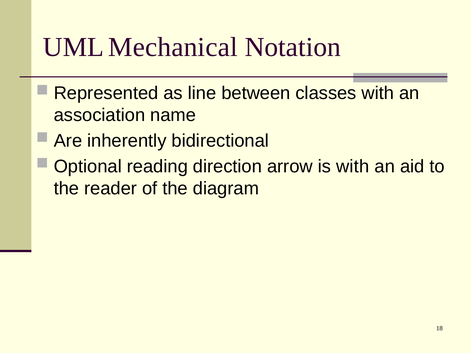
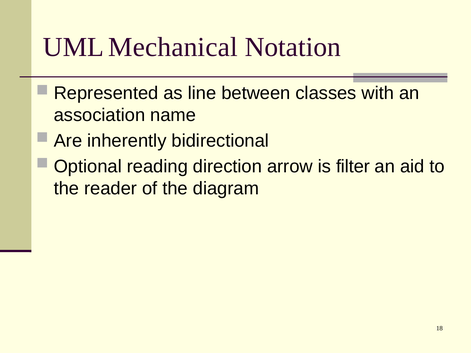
is with: with -> filter
